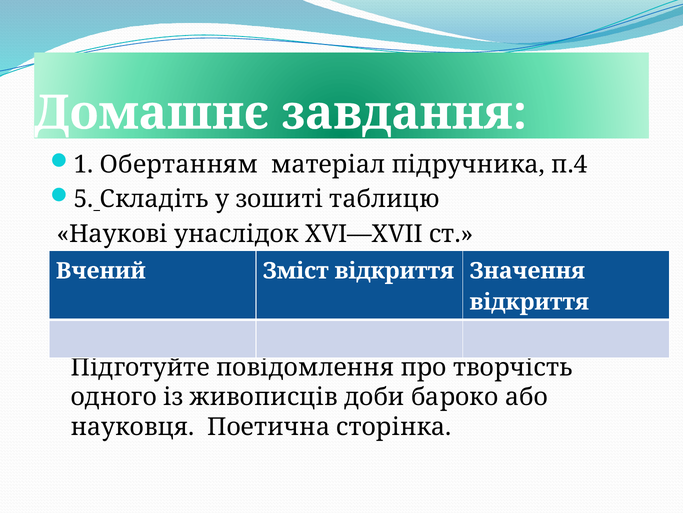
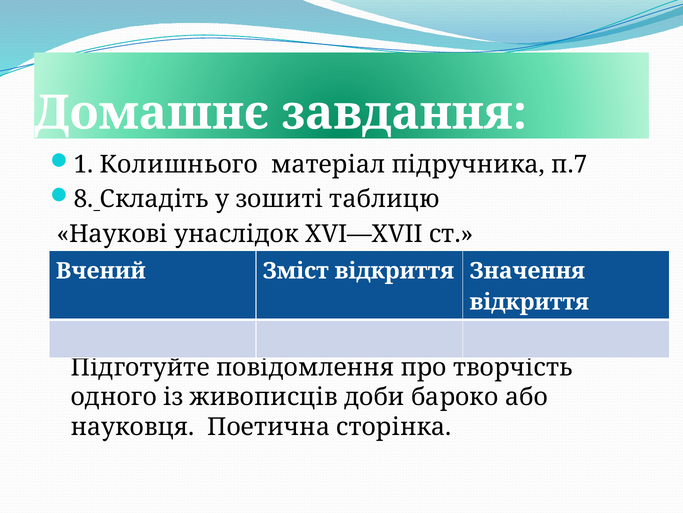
Обертанням: Обертанням -> Колишнього
п.4: п.4 -> п.7
5: 5 -> 8
